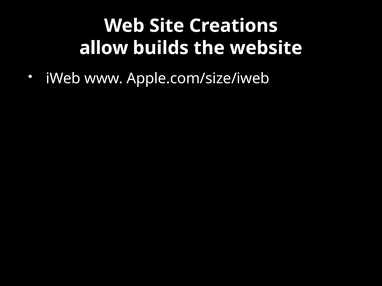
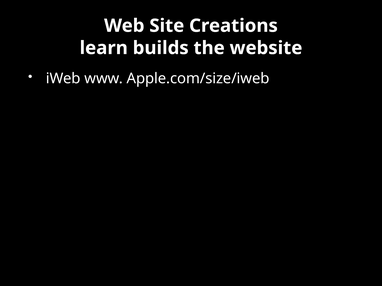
allow: allow -> learn
